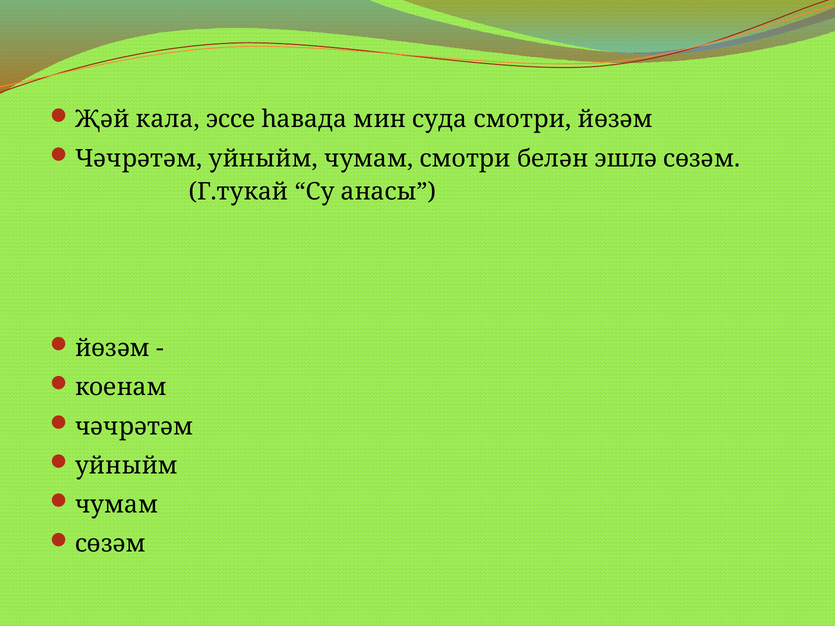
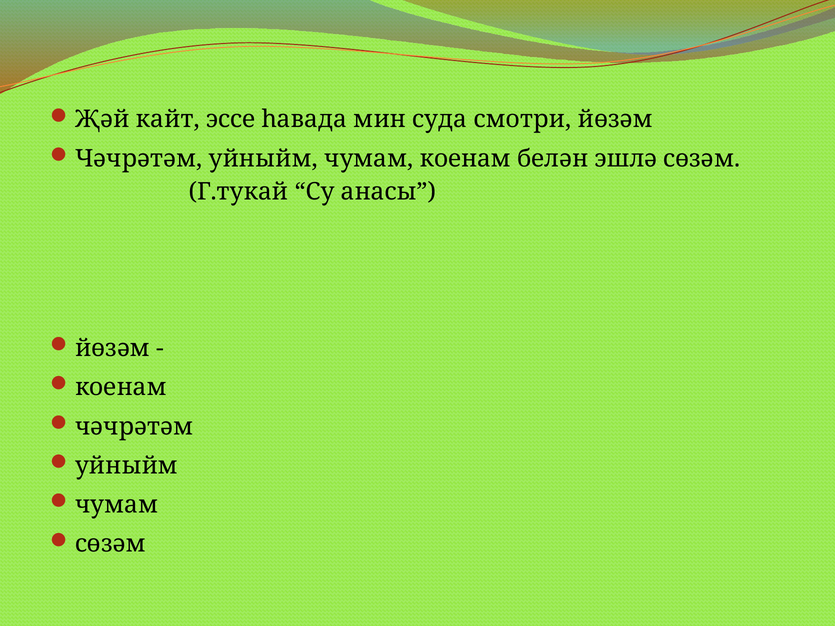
кала: кала -> кайт
чумам смотри: смотри -> коенам
